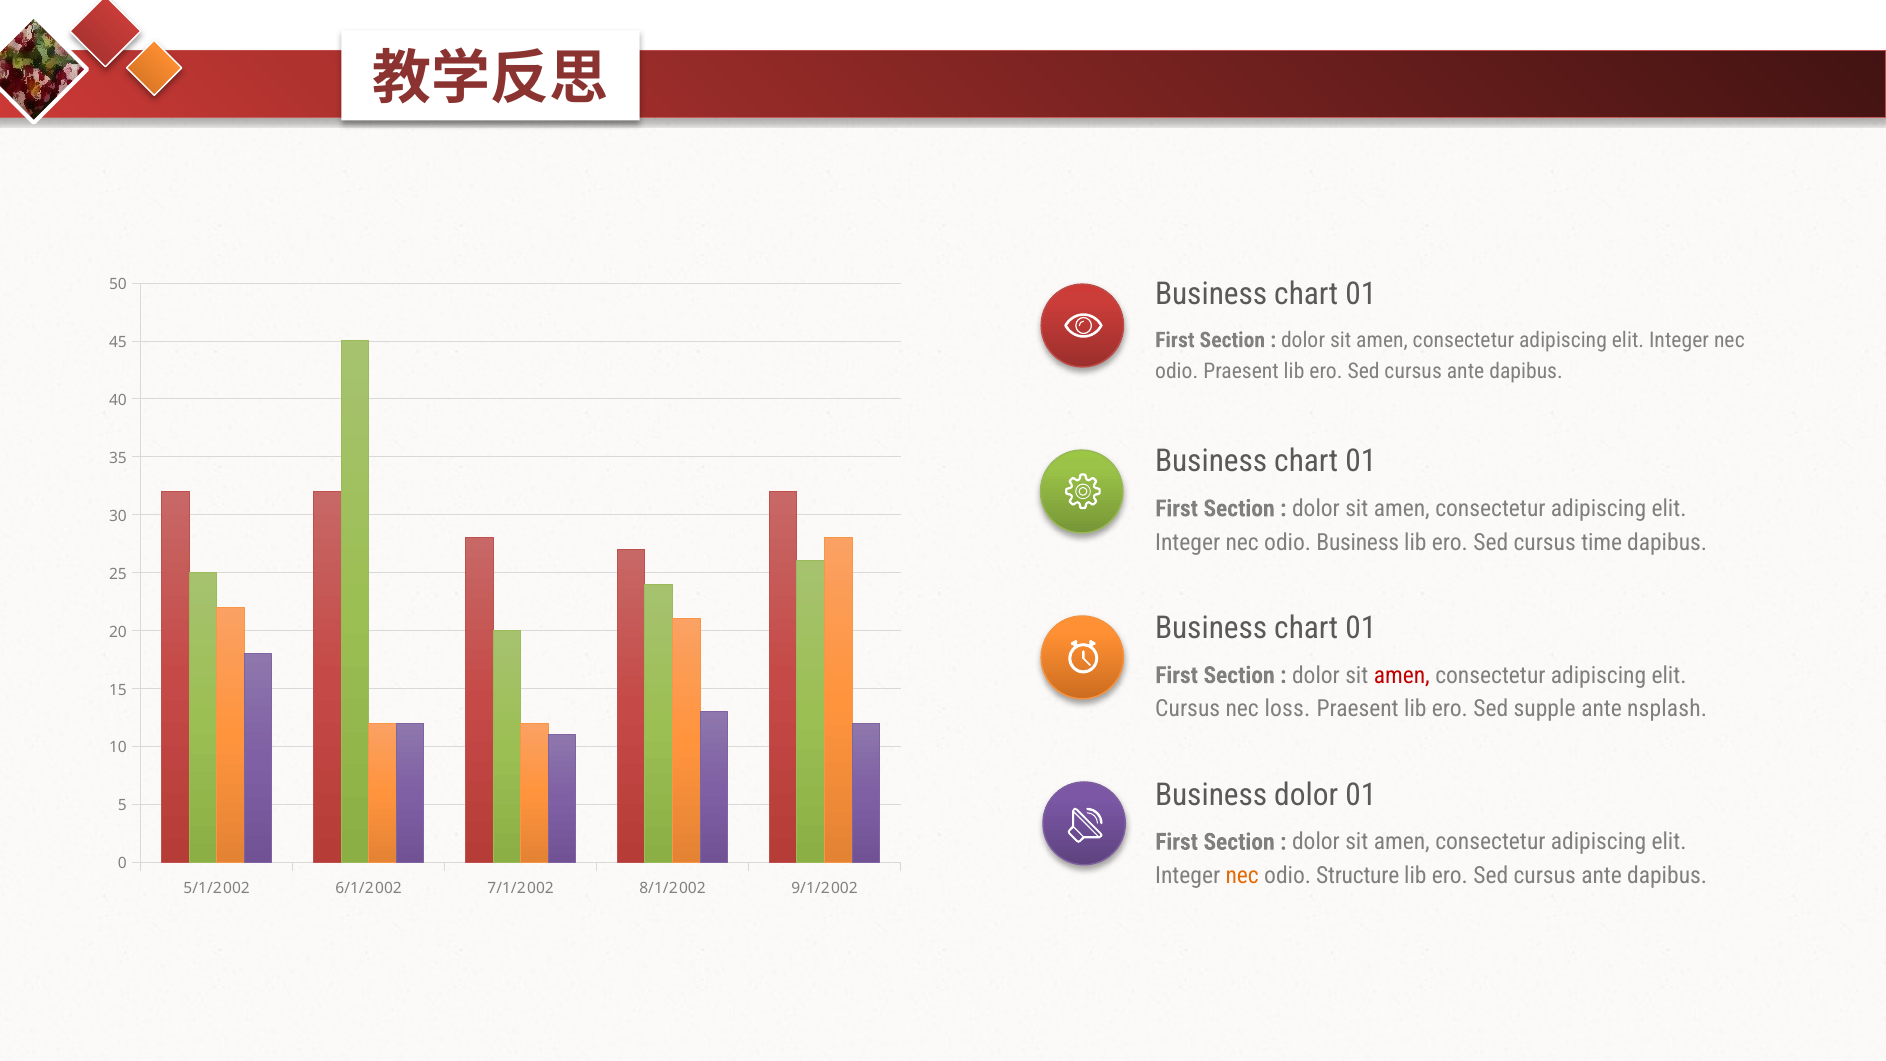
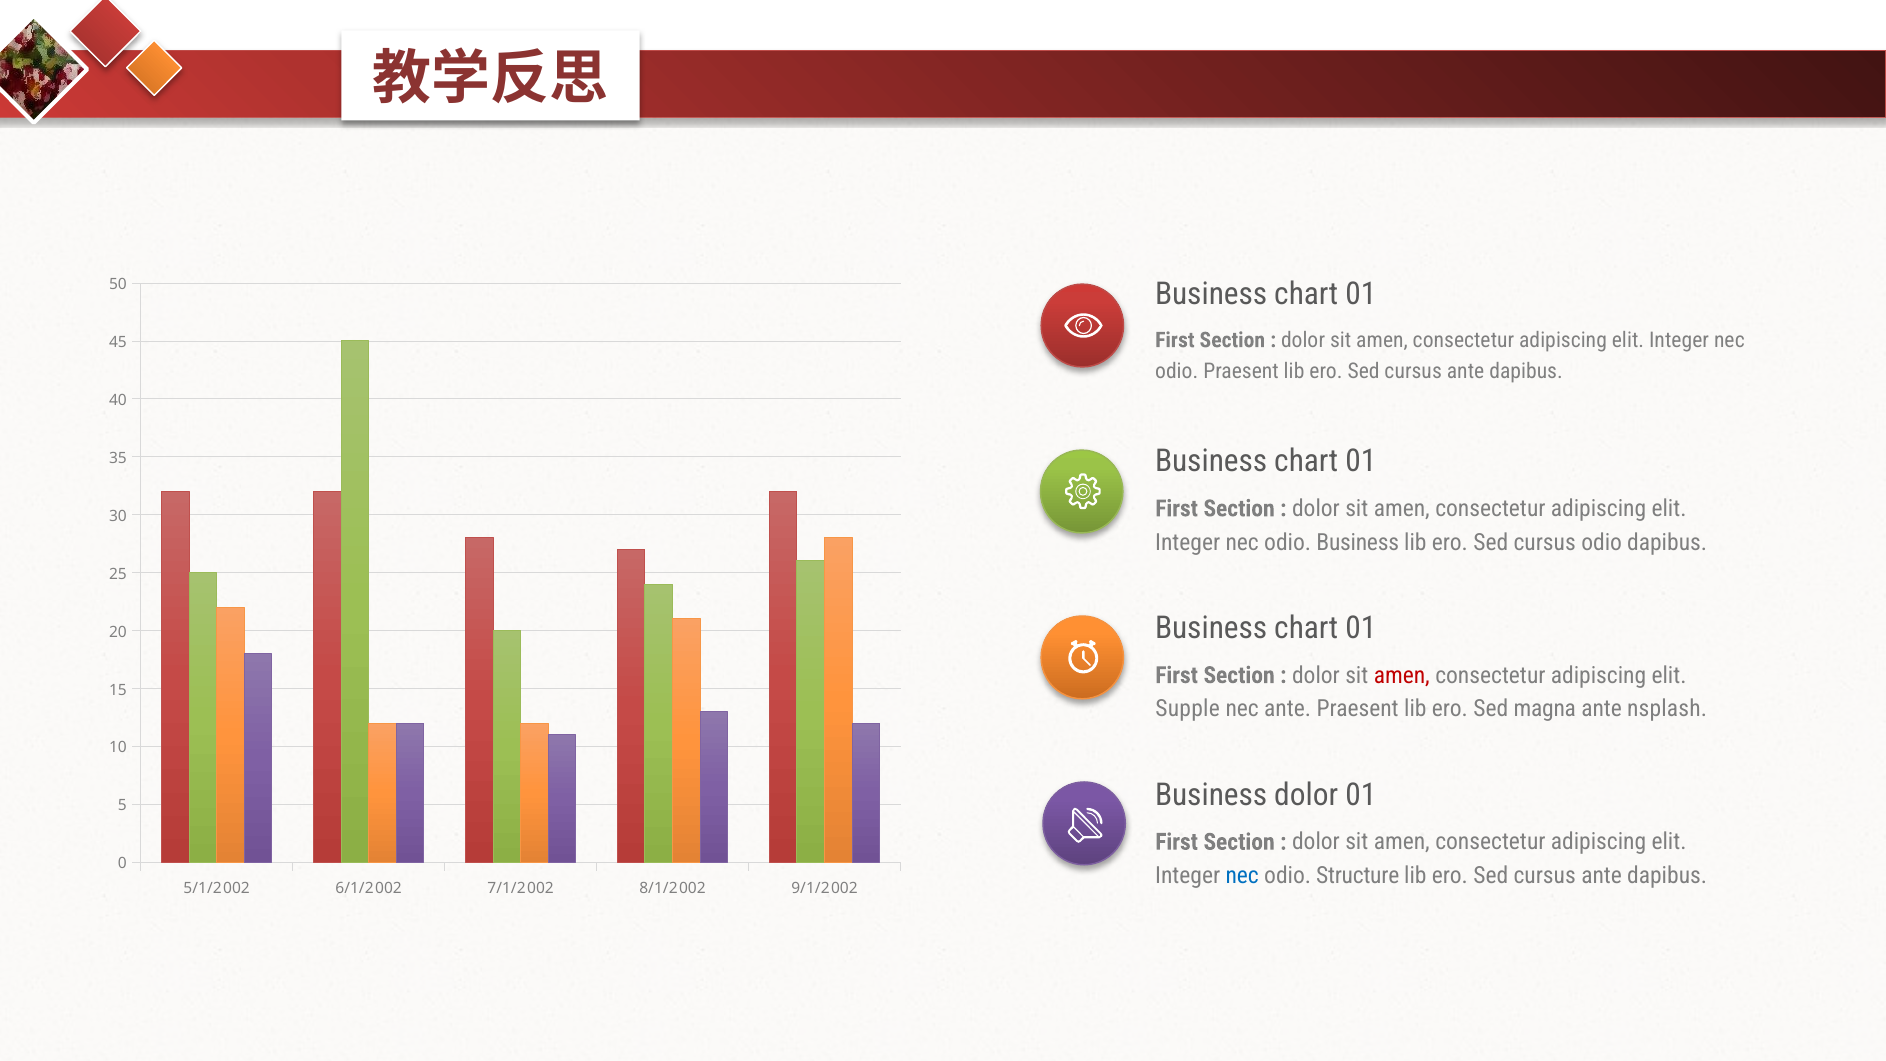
cursus time: time -> odio
Cursus at (1188, 709): Cursus -> Supple
nec loss: loss -> ante
supple: supple -> magna
nec at (1242, 876) colour: orange -> blue
